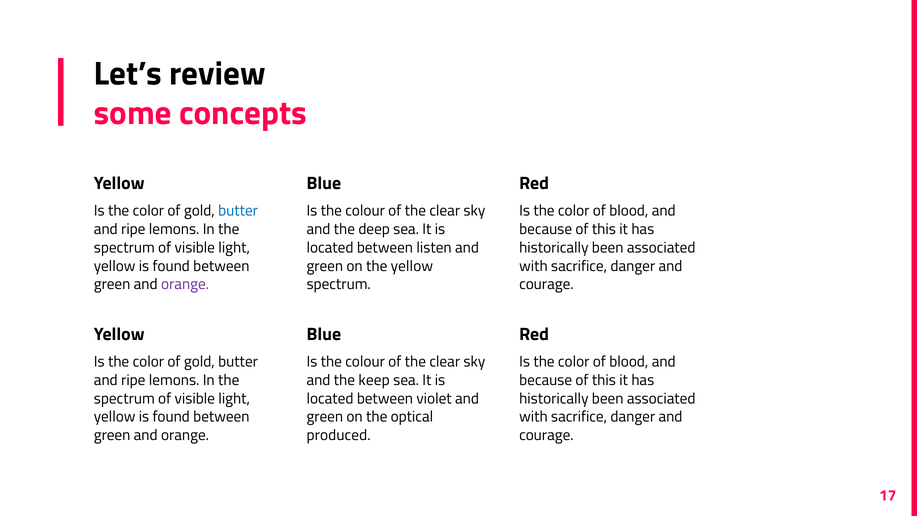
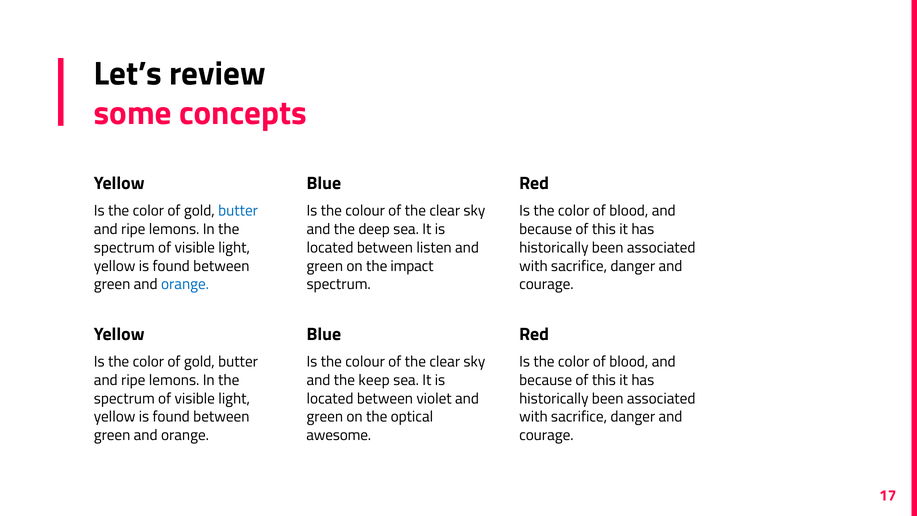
the yellow: yellow -> impact
orange at (185, 284) colour: purple -> blue
produced: produced -> awesome
